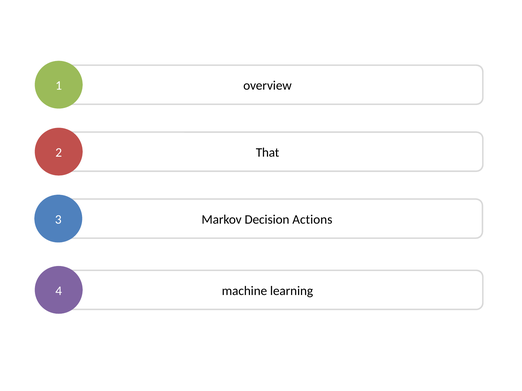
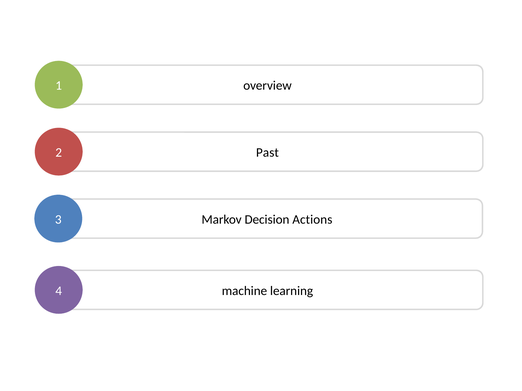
That: That -> Past
